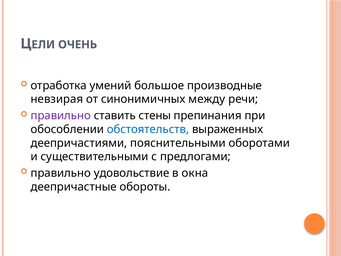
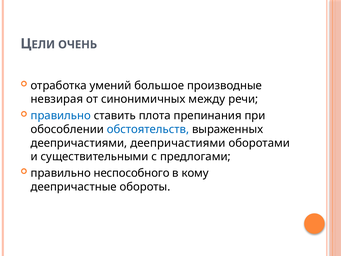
правильно at (61, 116) colour: purple -> blue
стены: стены -> плота
деепричастиями пояснительными: пояснительными -> деепричастиями
удовольствие: удовольствие -> неспособного
окна: окна -> кому
